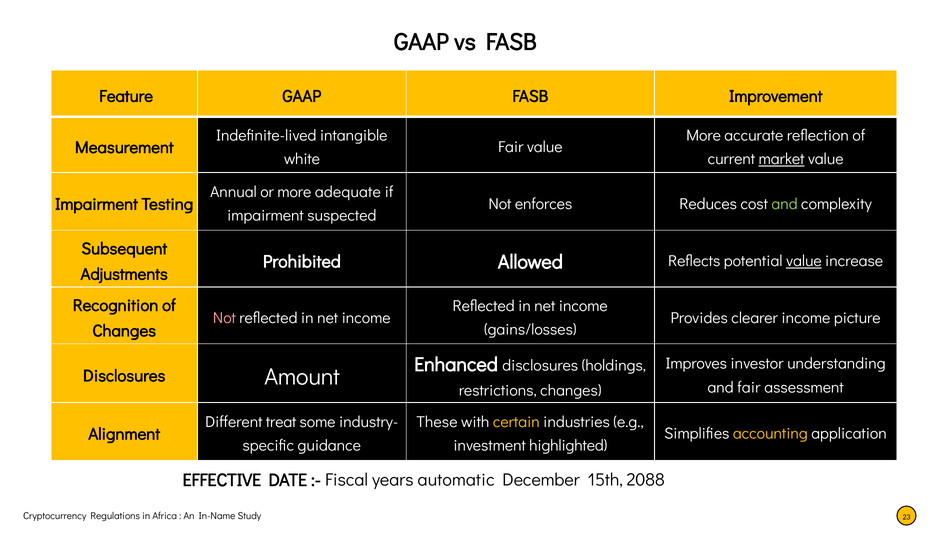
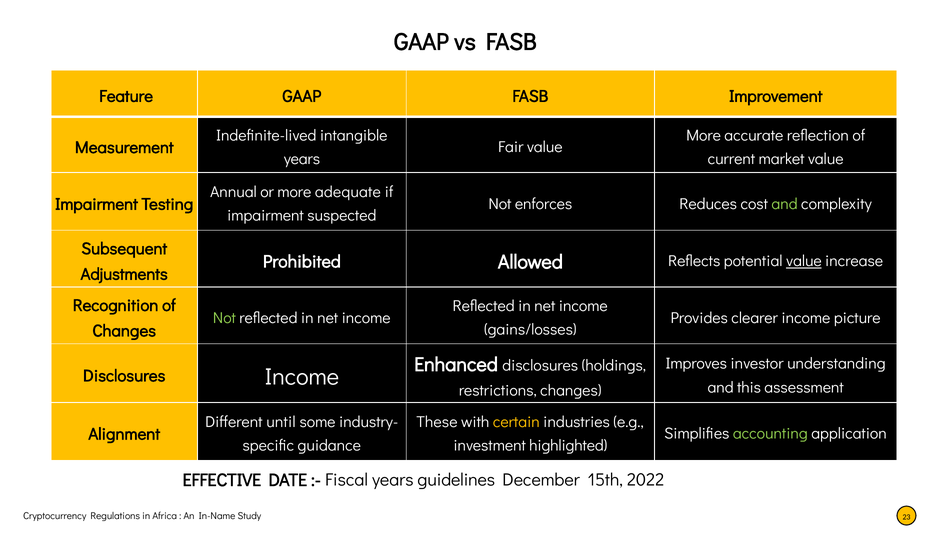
white at (302, 159): white -> years
market underline: present -> none
Not at (224, 318) colour: pink -> light green
Disclosures Amount: Amount -> Income
and fair: fair -> this
treat: treat -> until
accounting colour: yellow -> light green
automatic: automatic -> guidelines
2088: 2088 -> 2022
